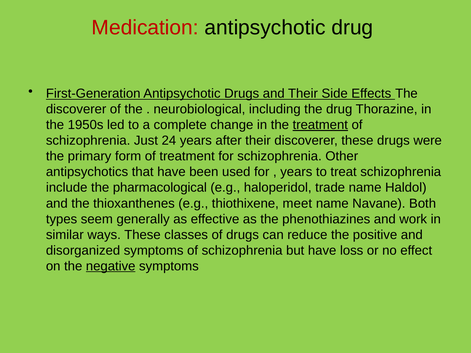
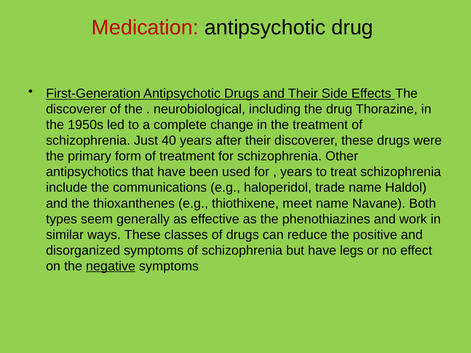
treatment at (320, 125) underline: present -> none
24: 24 -> 40
pharmacological: pharmacological -> communications
loss: loss -> legs
